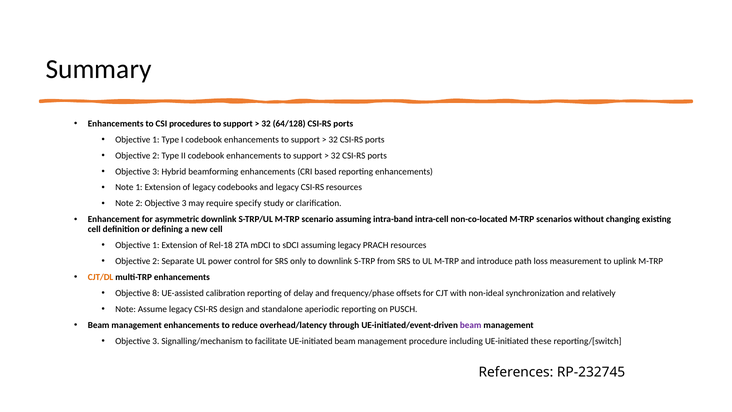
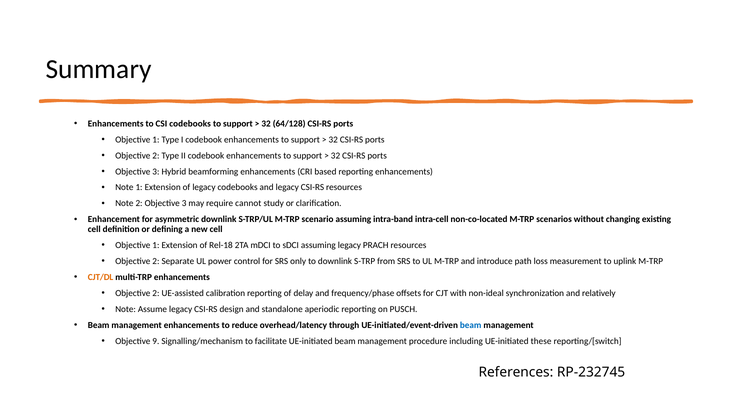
CSI procedures: procedures -> codebooks
specify: specify -> cannot
8 at (156, 293): 8 -> 2
beam at (471, 325) colour: purple -> blue
3 at (156, 341): 3 -> 9
